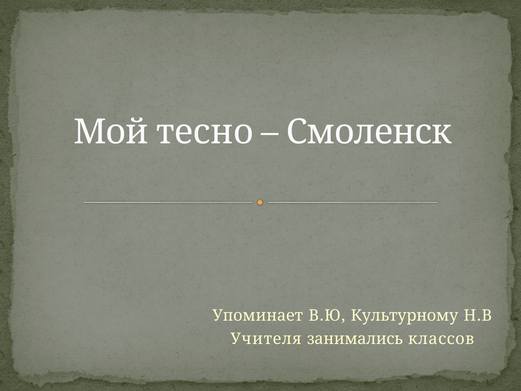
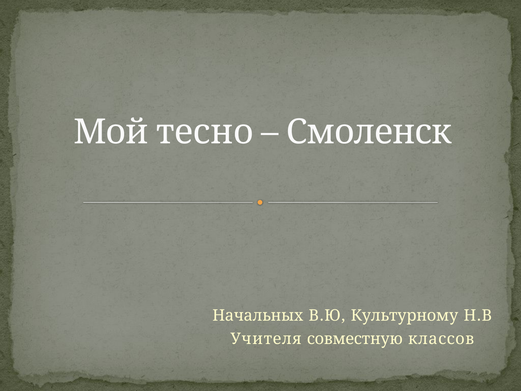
Упоминает: Упоминает -> Начальных
занимались: занимались -> совместную
